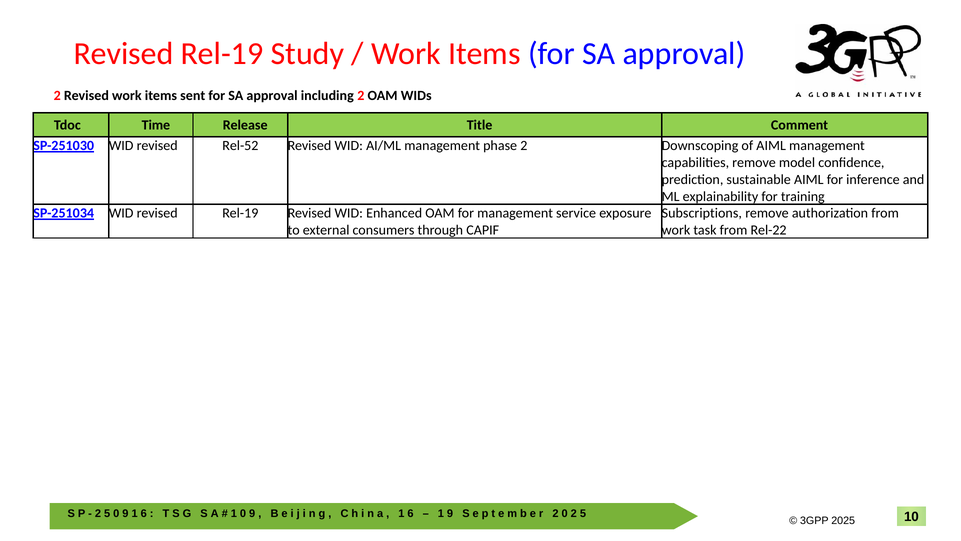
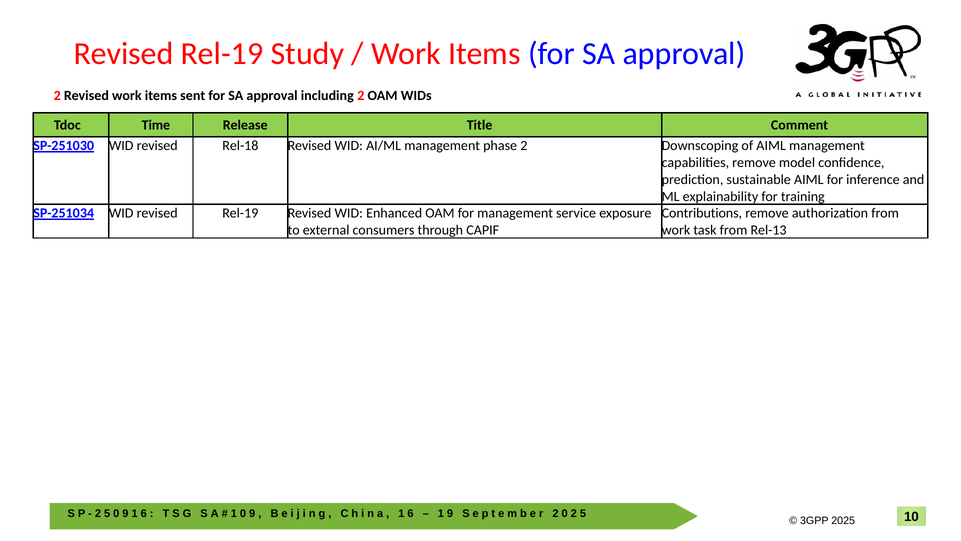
Rel-52: Rel-52 -> Rel-18
Subscriptions: Subscriptions -> Contributions
Rel-22: Rel-22 -> Rel-13
